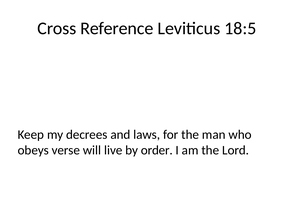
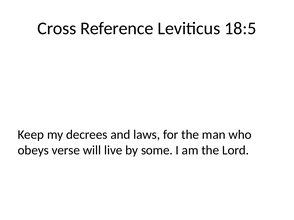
order: order -> some
